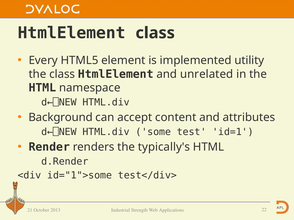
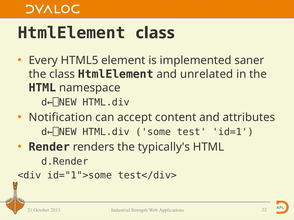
utility: utility -> saner
Background: Background -> Notification
